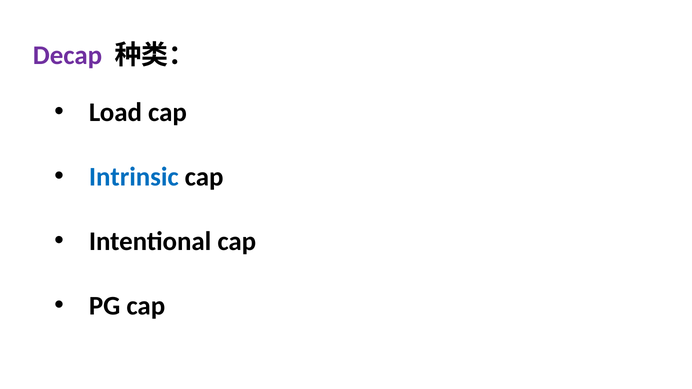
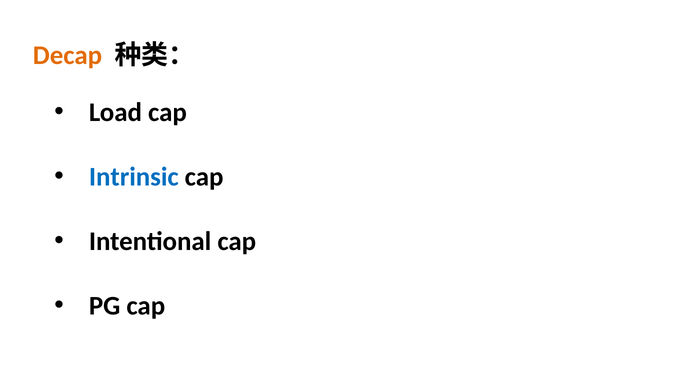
Decap colour: purple -> orange
